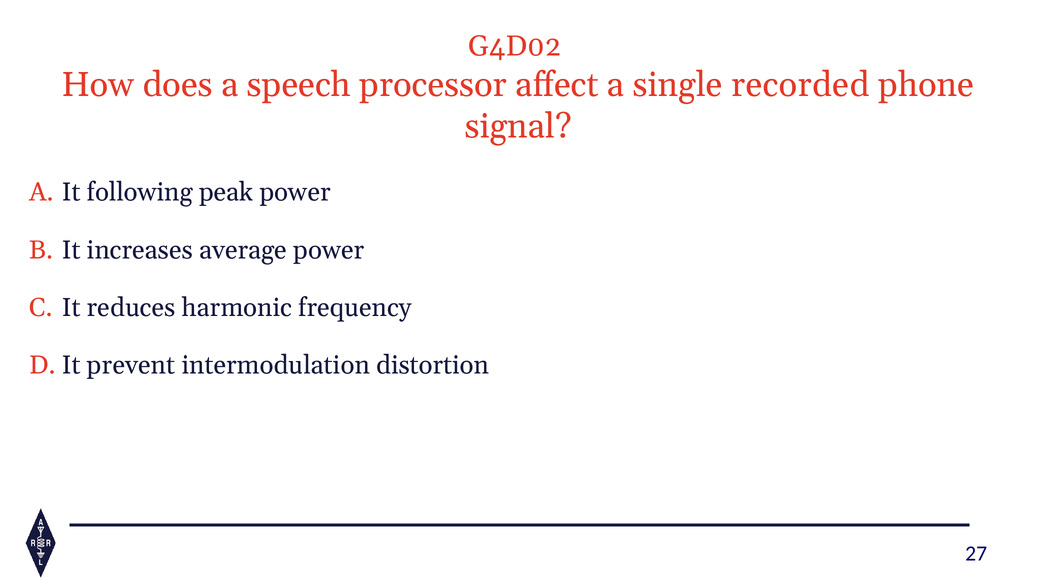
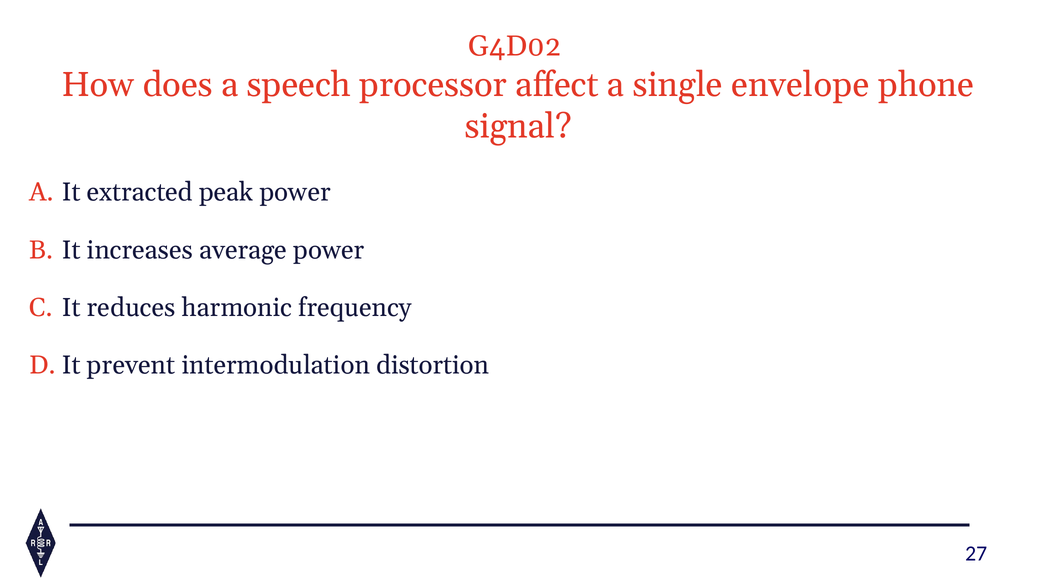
recorded: recorded -> envelope
following: following -> extracted
